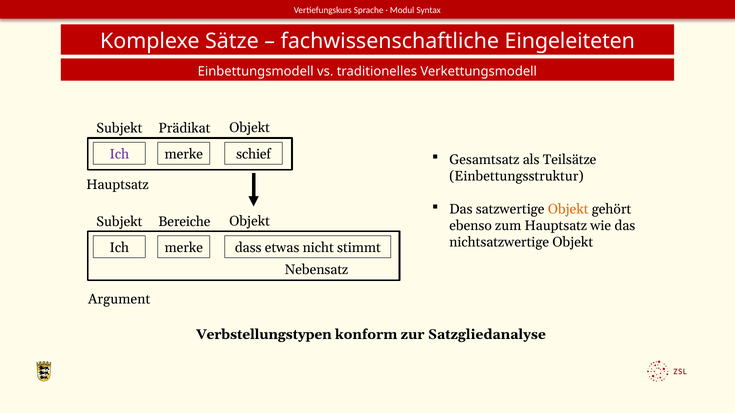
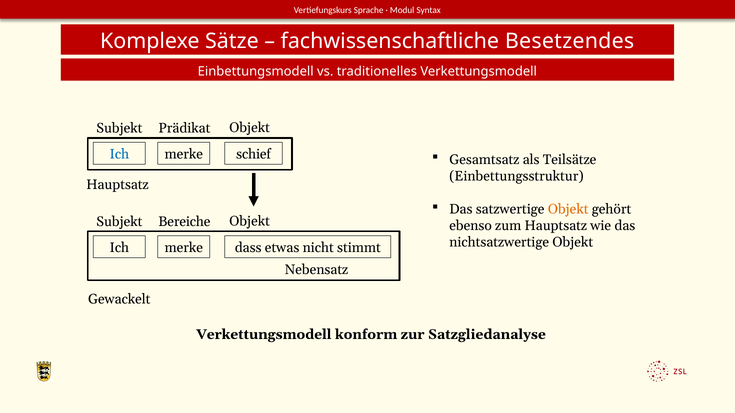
Eingeleiteten: Eingeleiteten -> Besetzendes
Ich at (119, 155) colour: purple -> blue
Argument: Argument -> Gewackelt
Verbstellungstypen at (264, 335): Verbstellungstypen -> Verkettungsmodell
